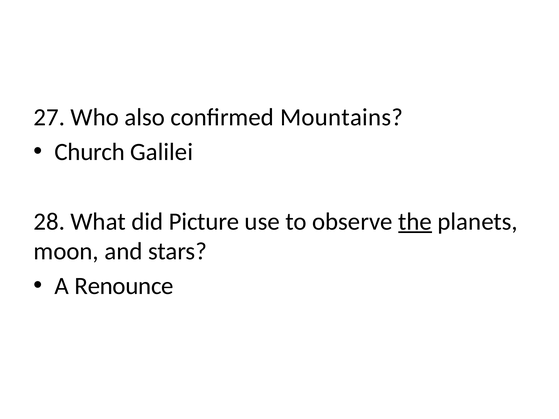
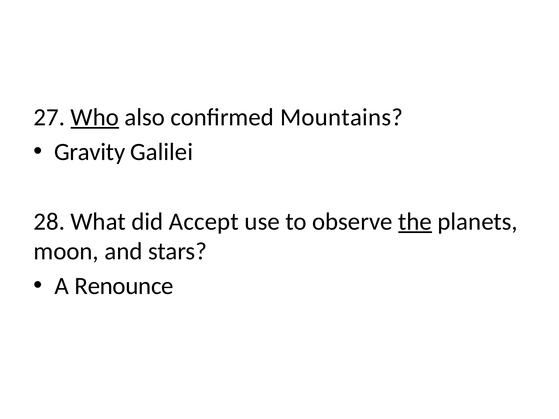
Who underline: none -> present
Church: Church -> Gravity
Picture: Picture -> Accept
